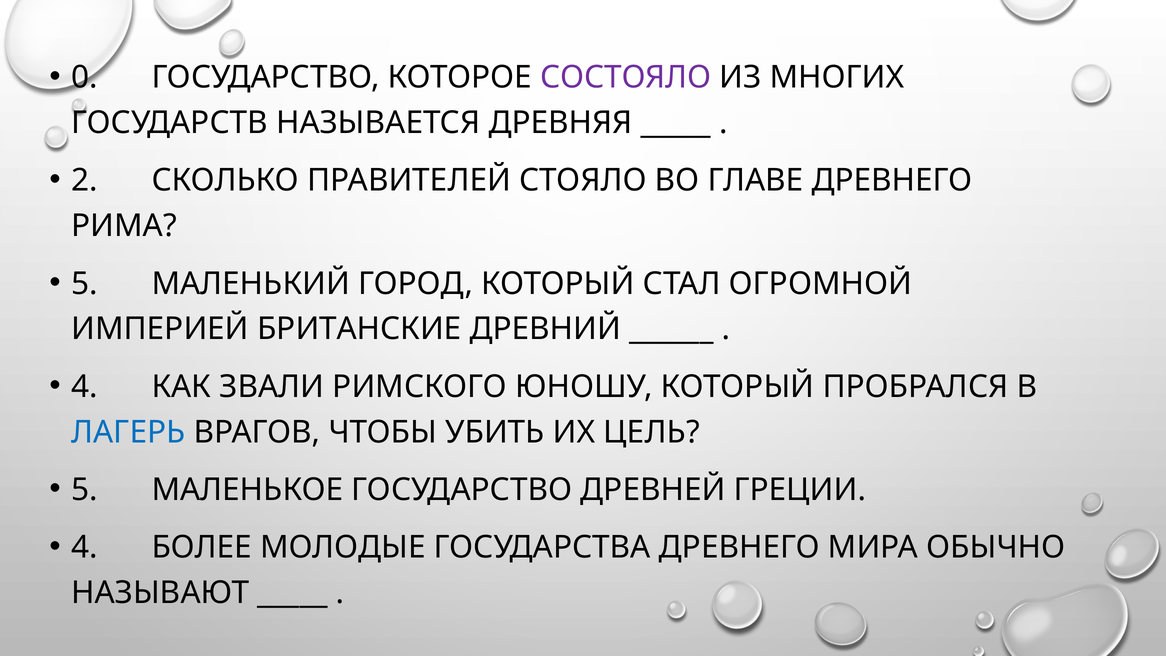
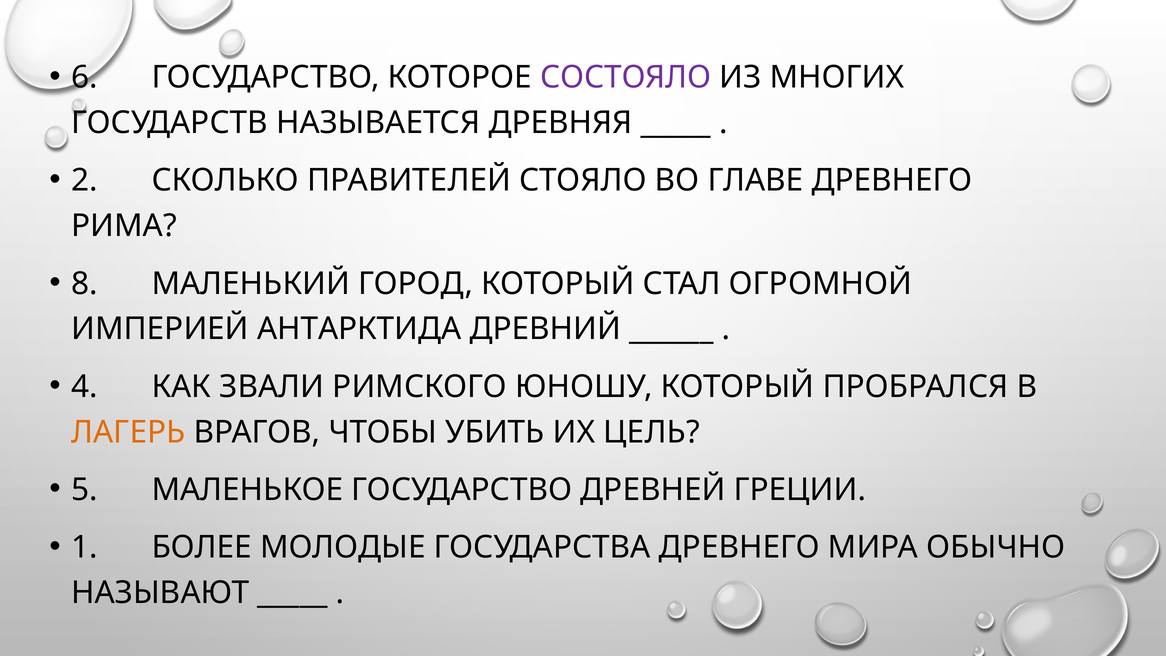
0: 0 -> 6
5 at (85, 284): 5 -> 8
БРИТАНСКИЕ: БРИТАНСКИЕ -> АНТАРКТИДА
ЛАГЕРЬ colour: blue -> orange
4 at (85, 547): 4 -> 1
